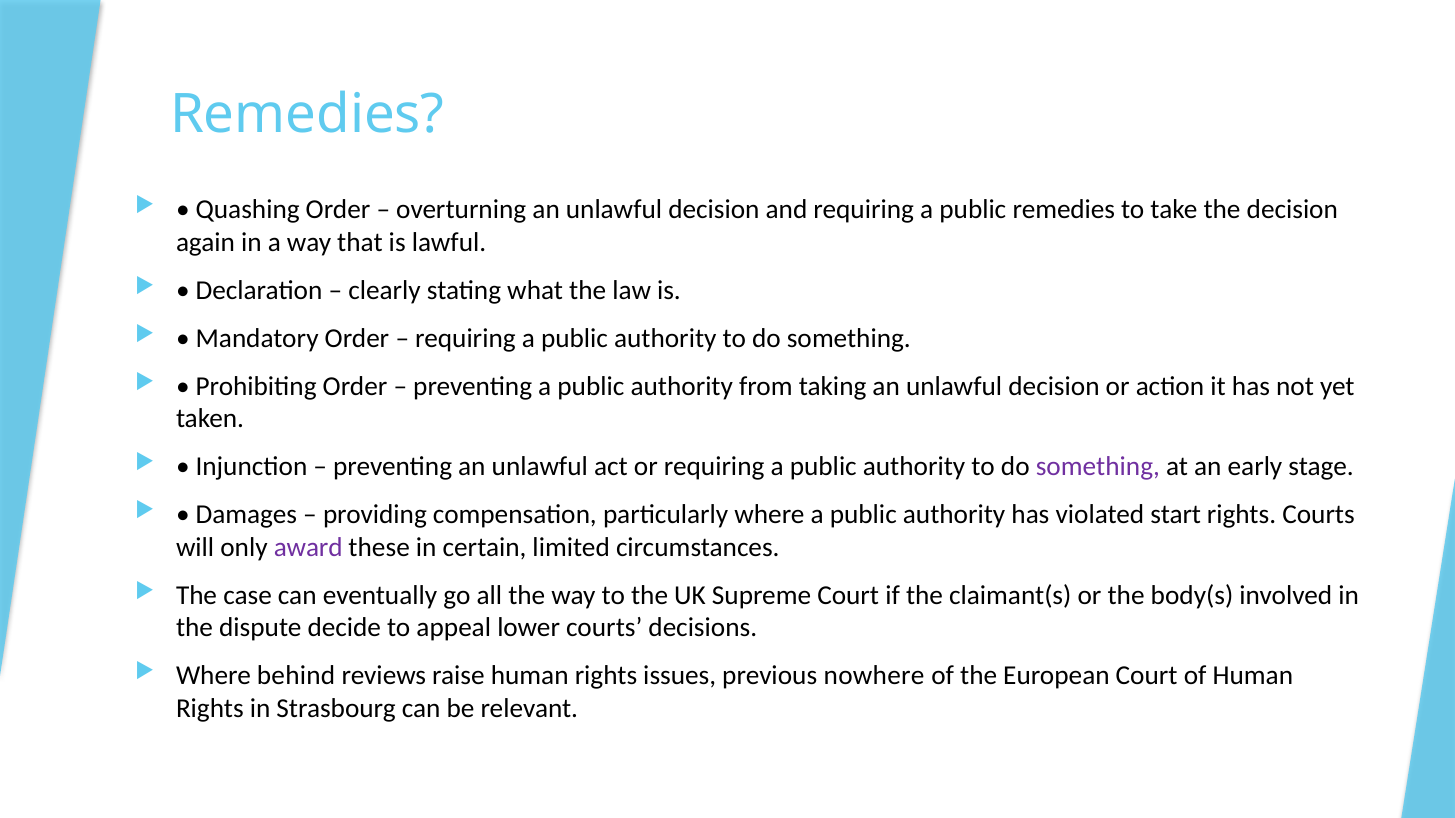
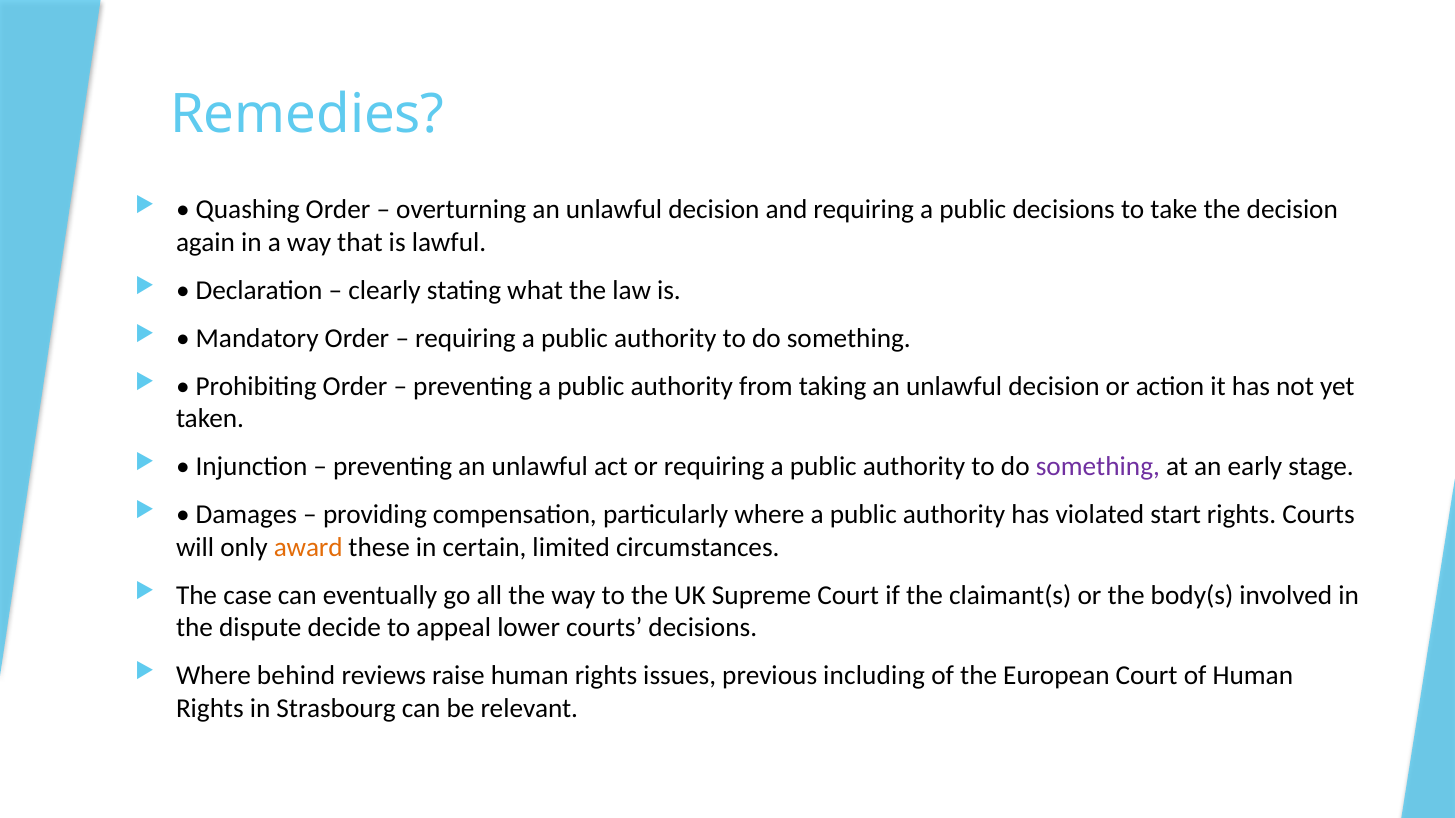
public remedies: remedies -> decisions
award colour: purple -> orange
nowhere: nowhere -> including
